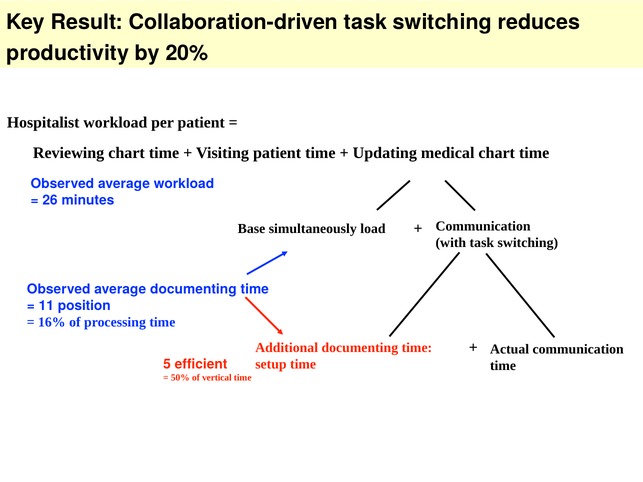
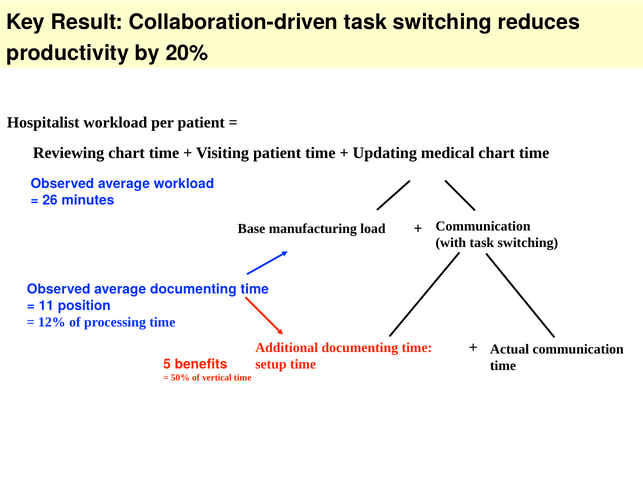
simultaneously: simultaneously -> manufacturing
16%: 16% -> 12%
efficient: efficient -> benefits
